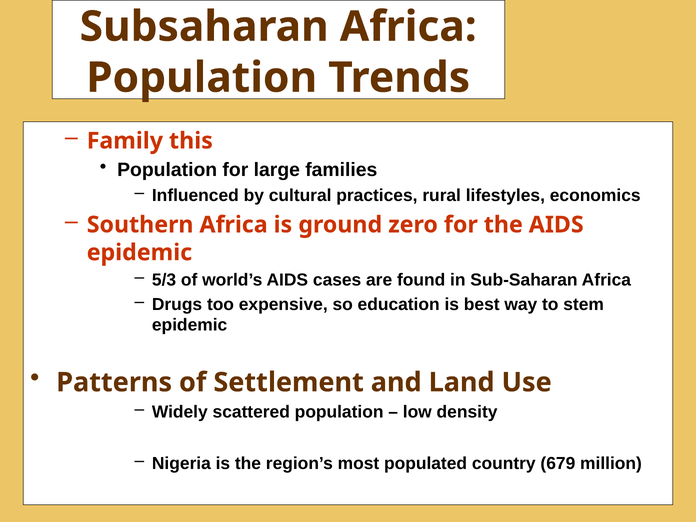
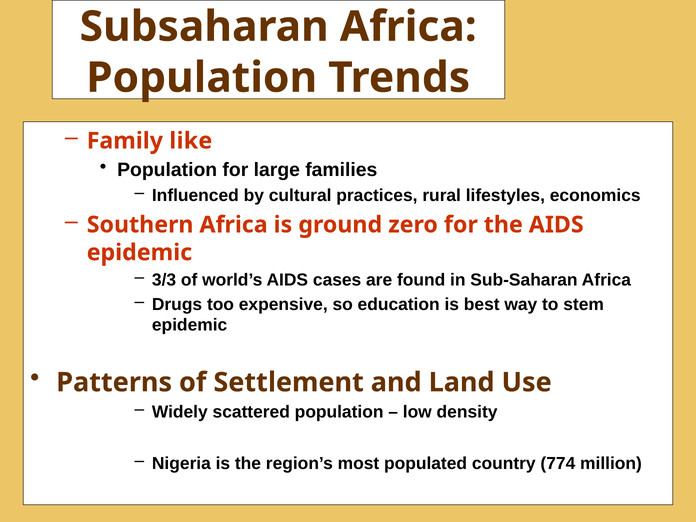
this: this -> like
5/3: 5/3 -> 3/3
679: 679 -> 774
